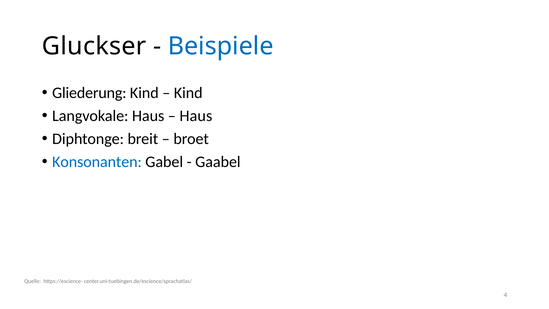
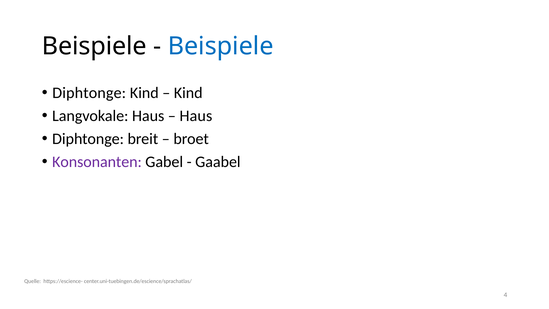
Gluckser at (94, 46): Gluckser -> Beispiele
Gliederung at (89, 93): Gliederung -> Diphtonge
Konsonanten colour: blue -> purple
